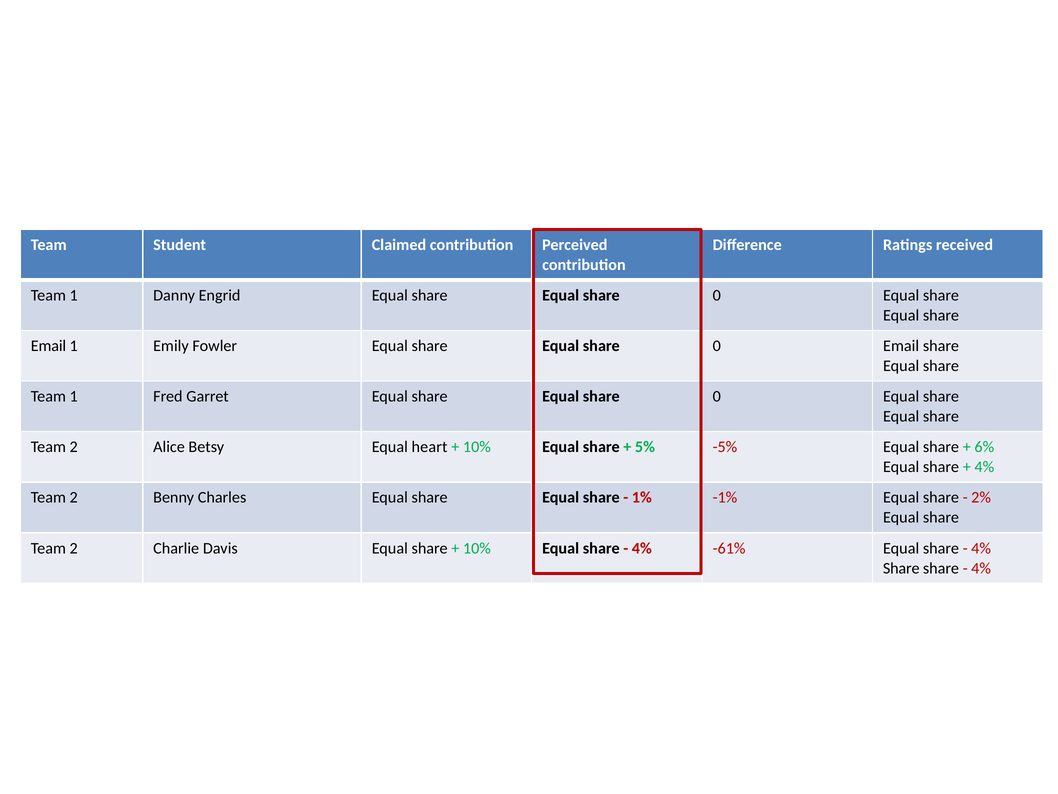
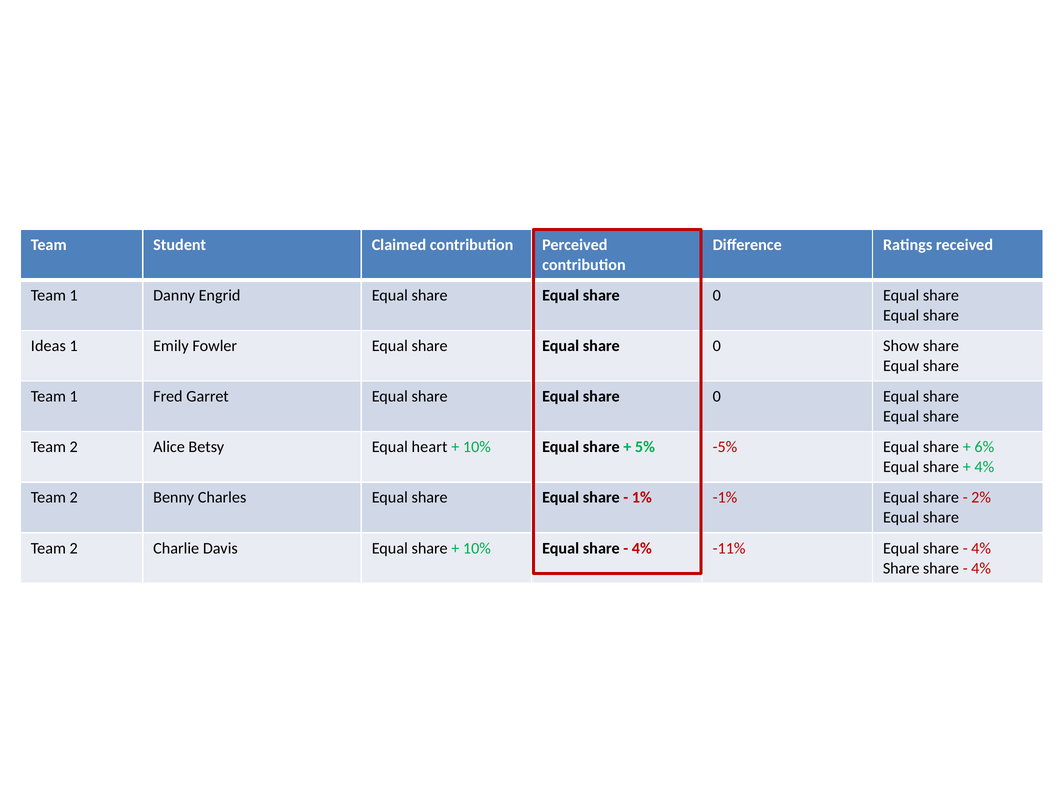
Email at (48, 346): Email -> Ideas
0 Email: Email -> Show
-61%: -61% -> -11%
